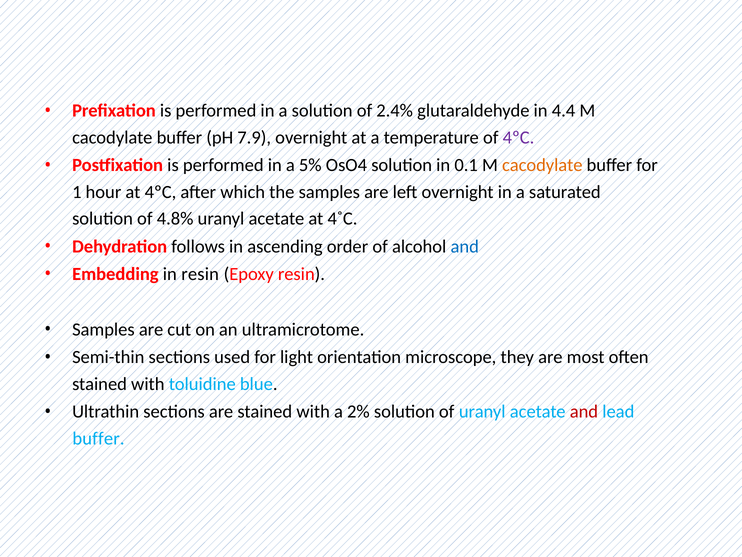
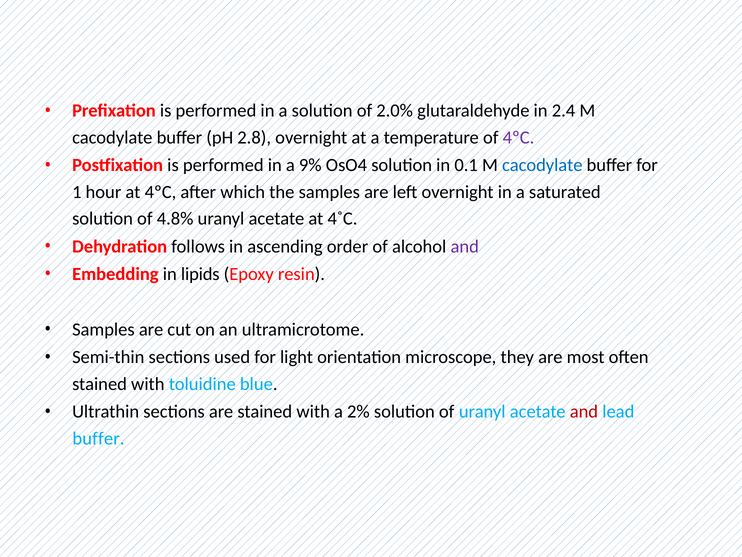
2.4%: 2.4% -> 2.0%
4.4: 4.4 -> 2.4
7.9: 7.9 -> 2.8
5%: 5% -> 9%
cacodylate at (542, 165) colour: orange -> blue
and at (465, 246) colour: blue -> purple
in resin: resin -> lipids
